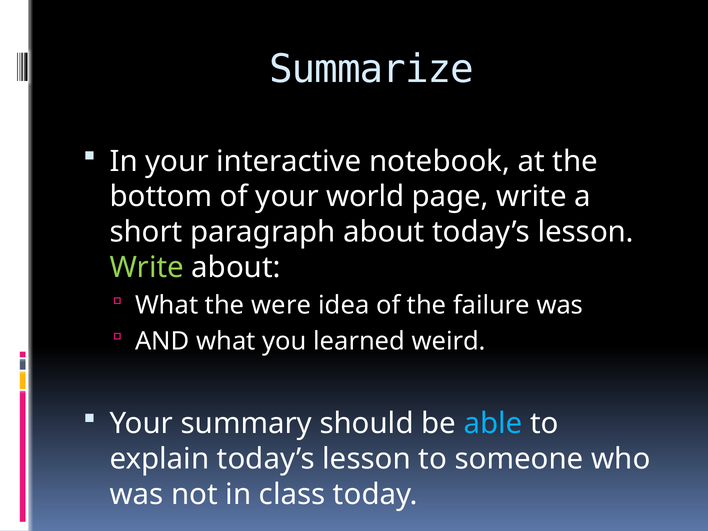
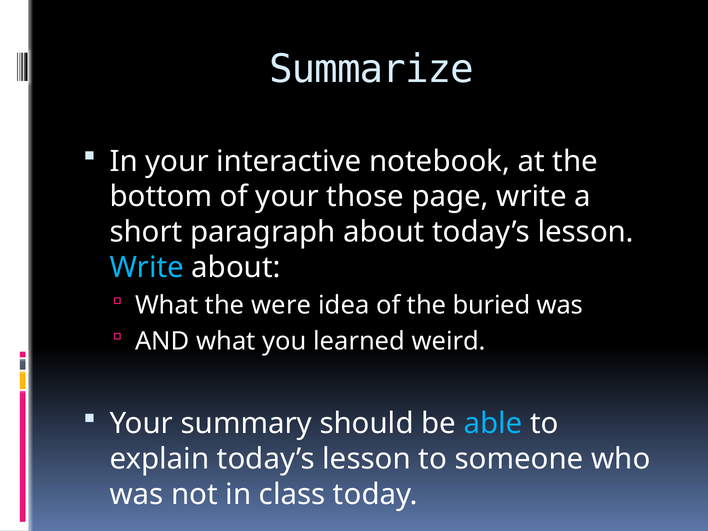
world: world -> those
Write at (147, 268) colour: light green -> light blue
failure: failure -> buried
